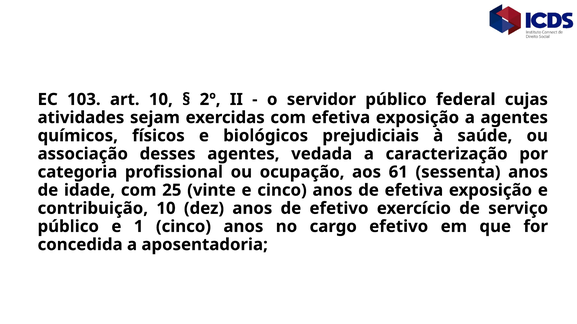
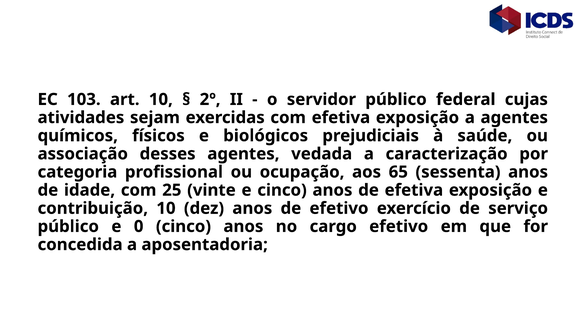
61: 61 -> 65
1: 1 -> 0
